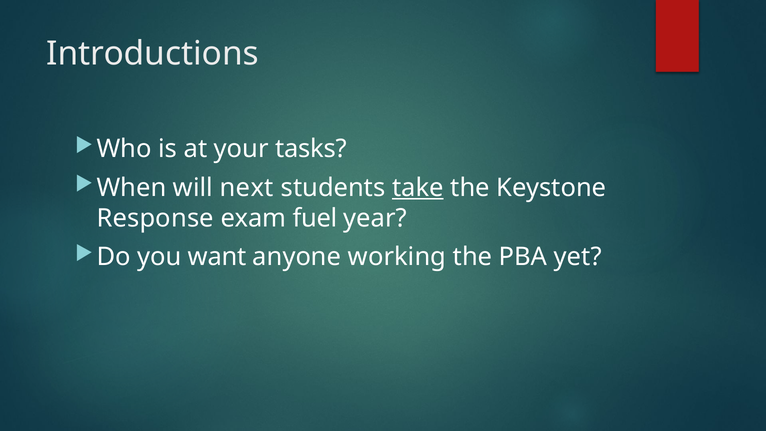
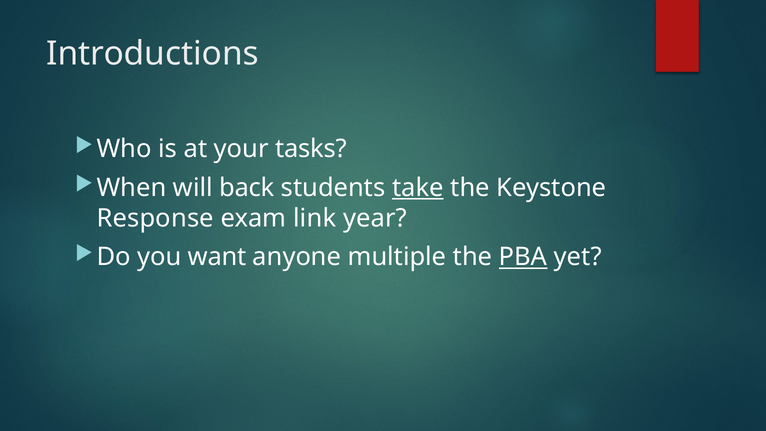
next: next -> back
fuel: fuel -> link
working: working -> multiple
PBA underline: none -> present
